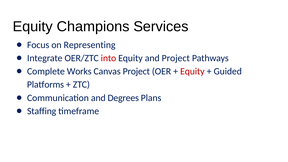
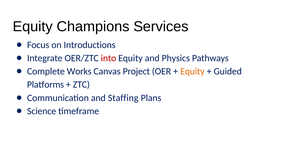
Representing: Representing -> Introductions
and Project: Project -> Physics
Equity at (192, 71) colour: red -> orange
Degrees: Degrees -> Staffing
Staffing: Staffing -> Science
